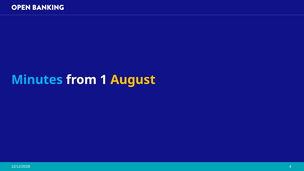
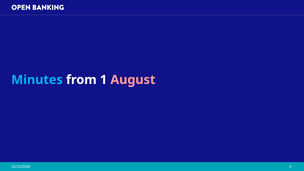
August colour: yellow -> pink
